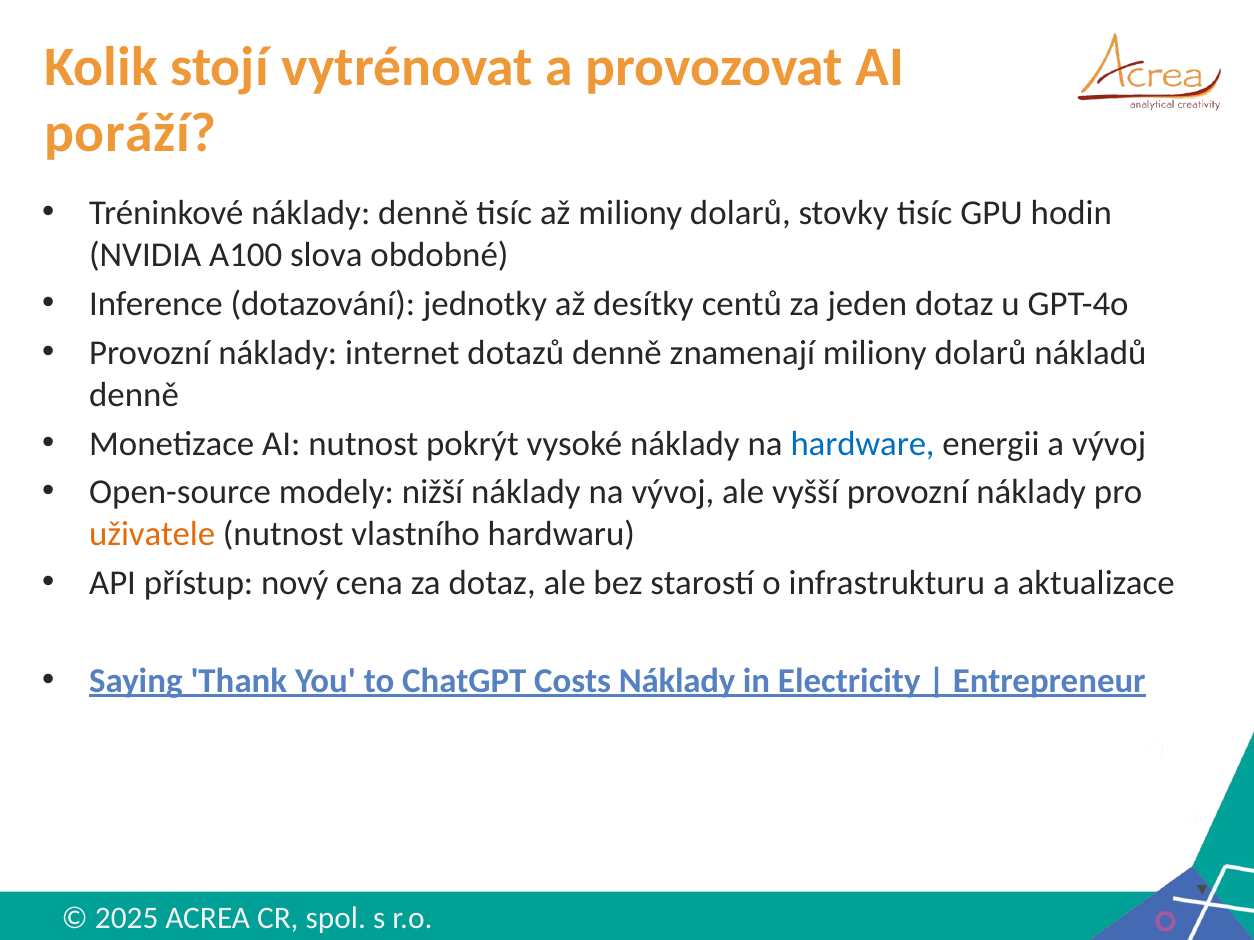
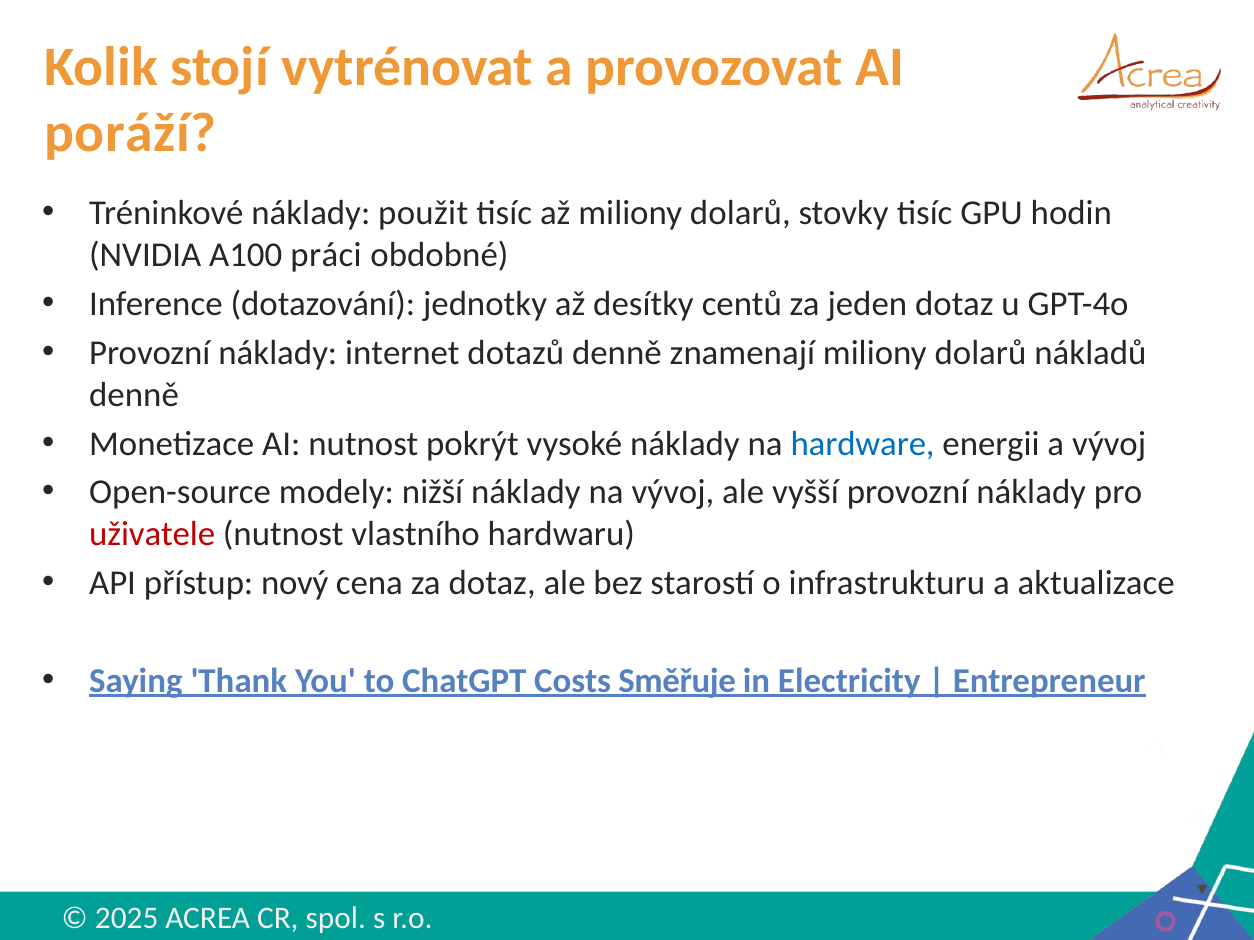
náklady denně: denně -> použit
slova: slova -> práci
uživatele colour: orange -> red
Costs Náklady: Náklady -> Směřuje
